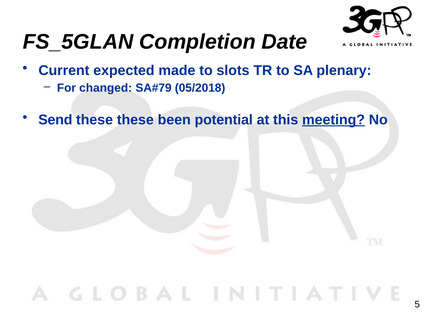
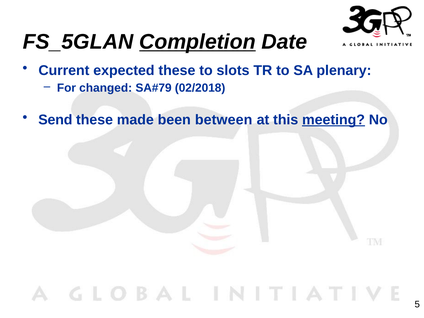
Completion underline: none -> present
expected made: made -> these
05/2018: 05/2018 -> 02/2018
these these: these -> made
potential: potential -> between
